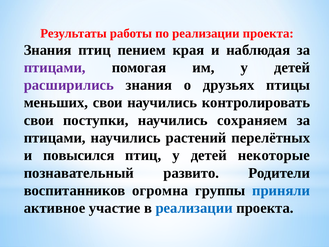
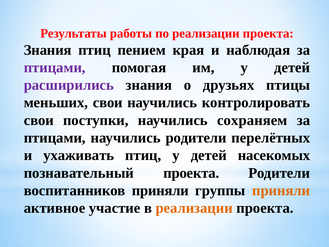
научились растений: растений -> родители
повысился: повысился -> ухаживать
некоторые: некоторые -> насекомых
познавательный развито: развито -> проекта
воспитанников огромна: огромна -> приняли
приняли at (281, 190) colour: blue -> orange
реализации at (194, 208) colour: blue -> orange
